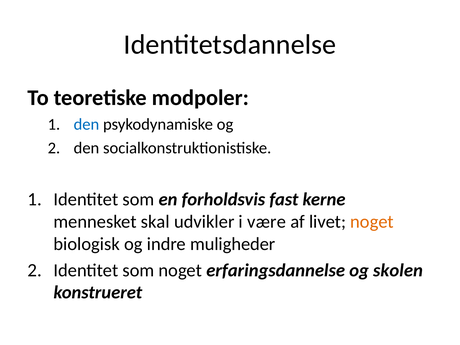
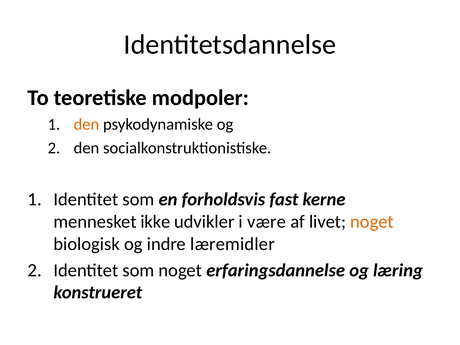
den at (86, 124) colour: blue -> orange
skal: skal -> ikke
muligheder: muligheder -> læremidler
skolen: skolen -> læring
